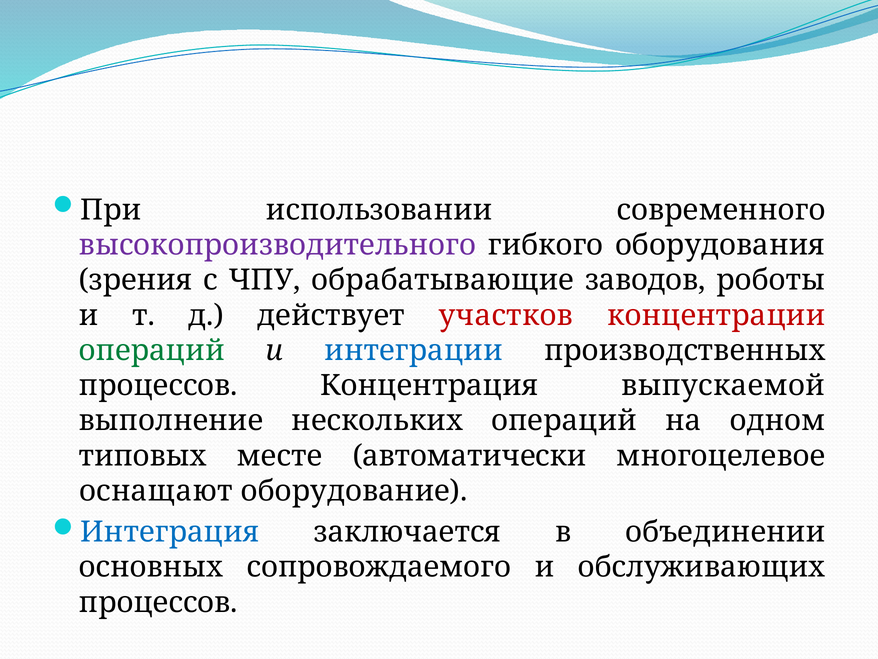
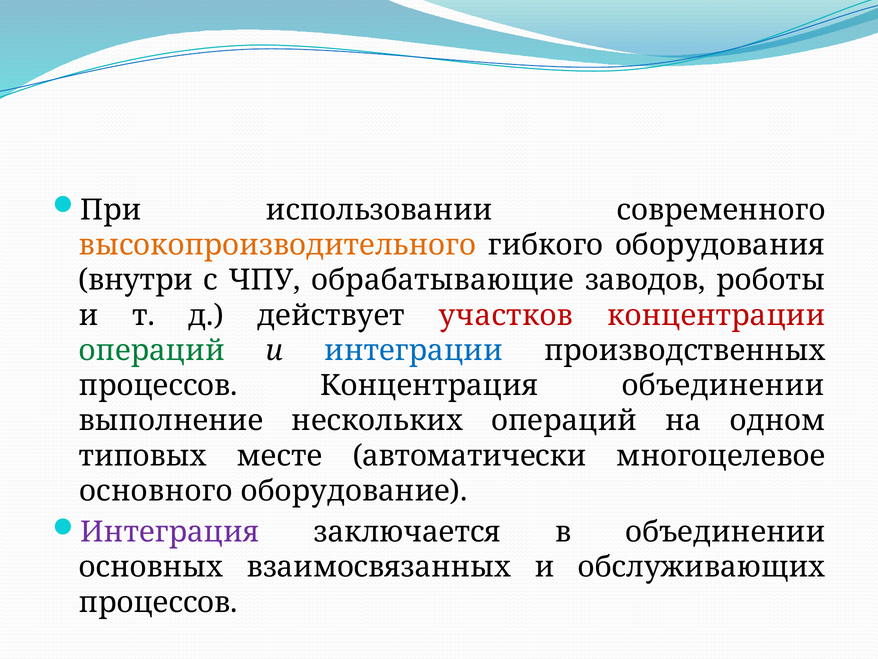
высокопроизводительного colour: purple -> orange
зрения: зрения -> внутри
Концентрация выпускаемой: выпускаемой -> объединении
оснащают: оснащают -> основного
Интеграция colour: blue -> purple
сопровождаемого: сопровождаемого -> взаимосвязанных
